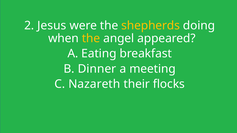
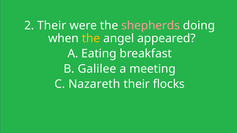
2 Jesus: Jesus -> Their
shepherds colour: yellow -> pink
Dinner: Dinner -> Galilee
